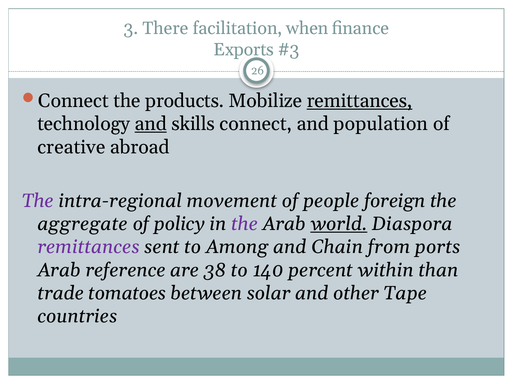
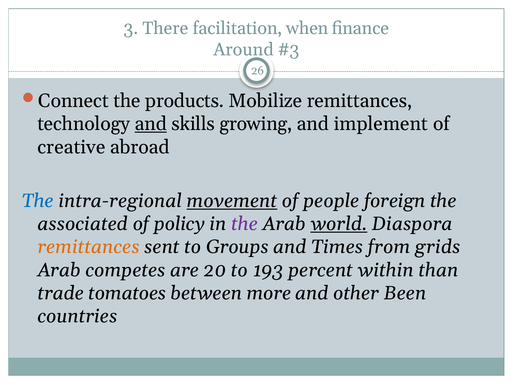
Exports: Exports -> Around
remittances at (360, 101) underline: present -> none
skills connect: connect -> growing
population: population -> implement
The at (38, 201) colour: purple -> blue
movement underline: none -> present
aggregate: aggregate -> associated
remittances at (89, 247) colour: purple -> orange
Among: Among -> Groups
Chain: Chain -> Times
ports: ports -> grids
reference: reference -> competes
38: 38 -> 20
140: 140 -> 193
solar: solar -> more
Tape: Tape -> Been
